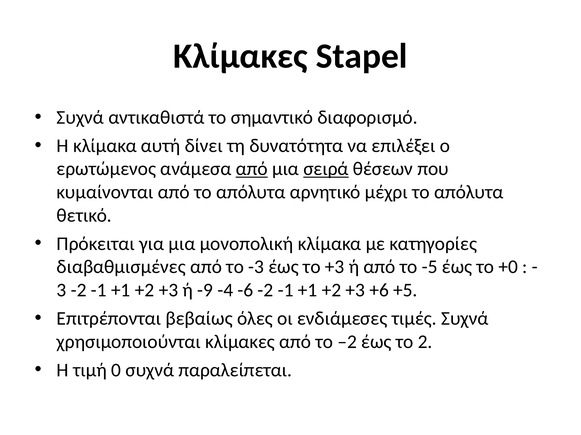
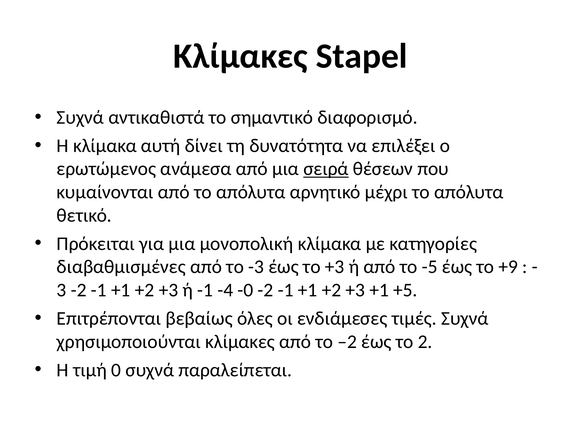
από at (252, 169) underline: present -> none
+0: +0 -> +9
ή -9: -9 -> -1
-6: -6 -> -0
+3 +6: +6 -> +1
